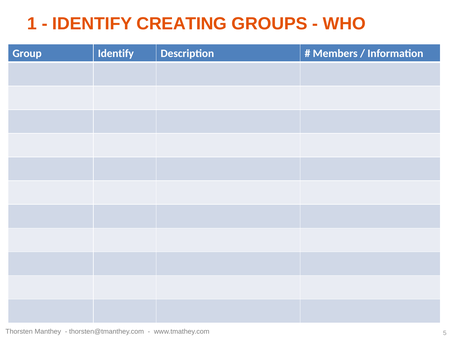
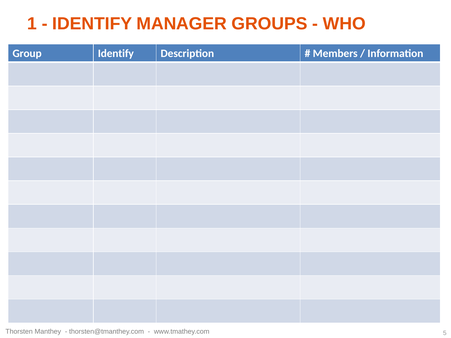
CREATING: CREATING -> MANAGER
